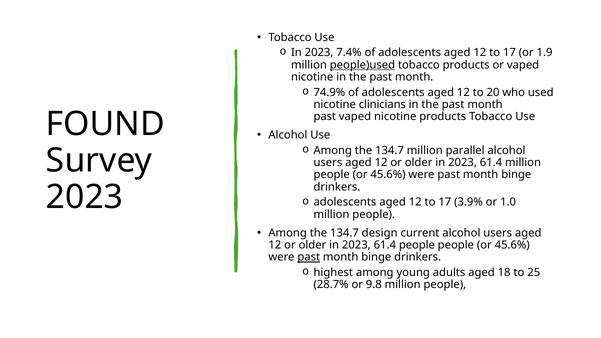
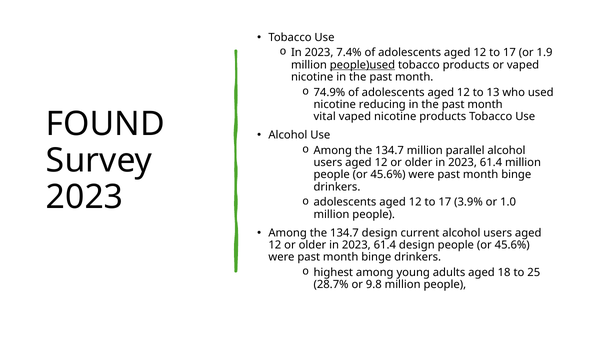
20: 20 -> 13
clinicians: clinicians -> reducing
past at (325, 117): past -> vital
61.4 people: people -> design
past at (309, 257) underline: present -> none
